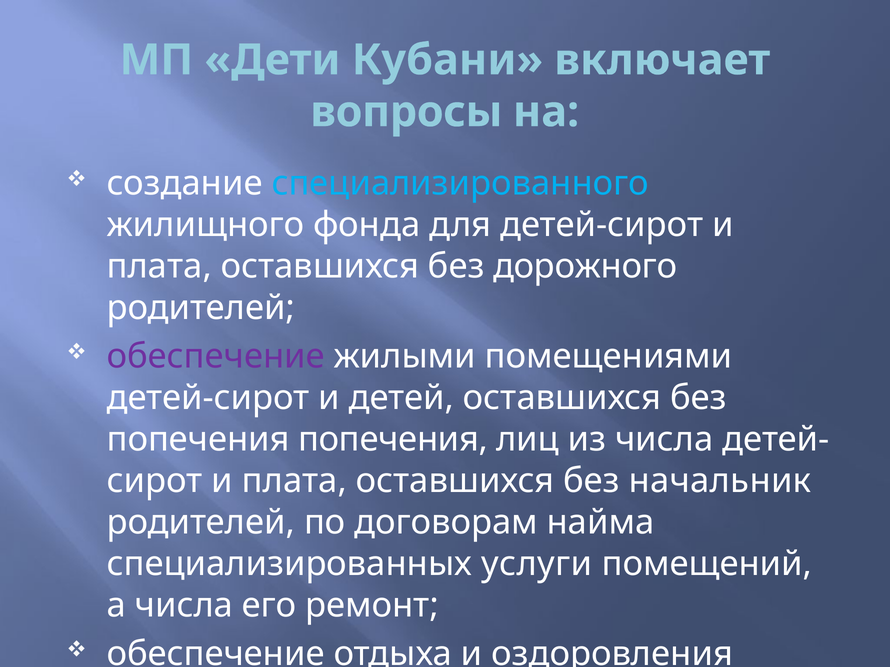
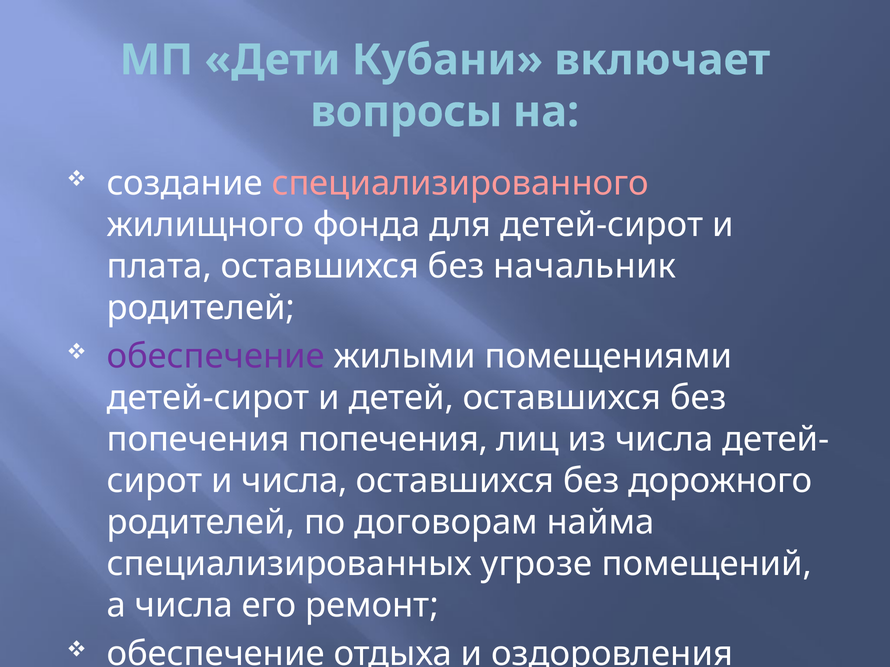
специализированного colour: light blue -> pink
дорожного: дорожного -> начальник
плата at (294, 481): плата -> числа
начальник: начальник -> дорожного
услуги: услуги -> угрозе
